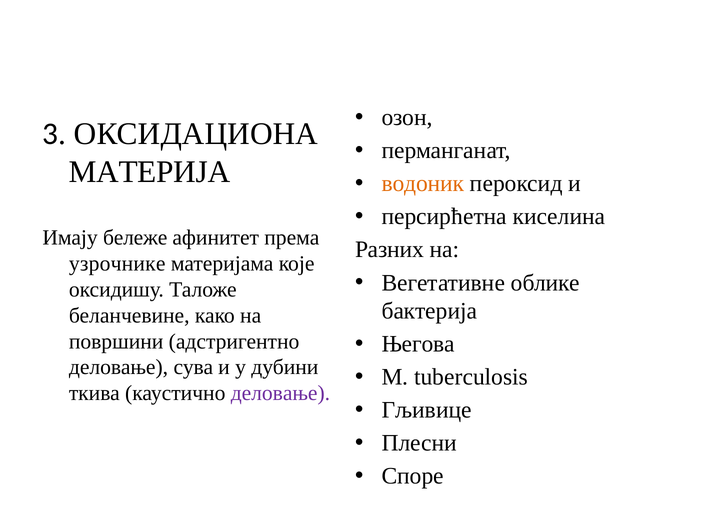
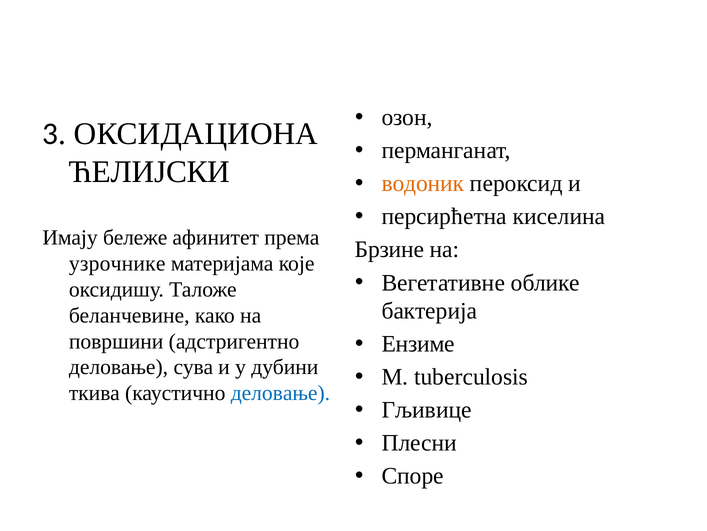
МАТЕРИЈА: МАТЕРИЈА -> ЋЕЛИЈСКИ
Разних: Разних -> Брзине
Његова: Његова -> Ензиме
деловање at (280, 393) colour: purple -> blue
